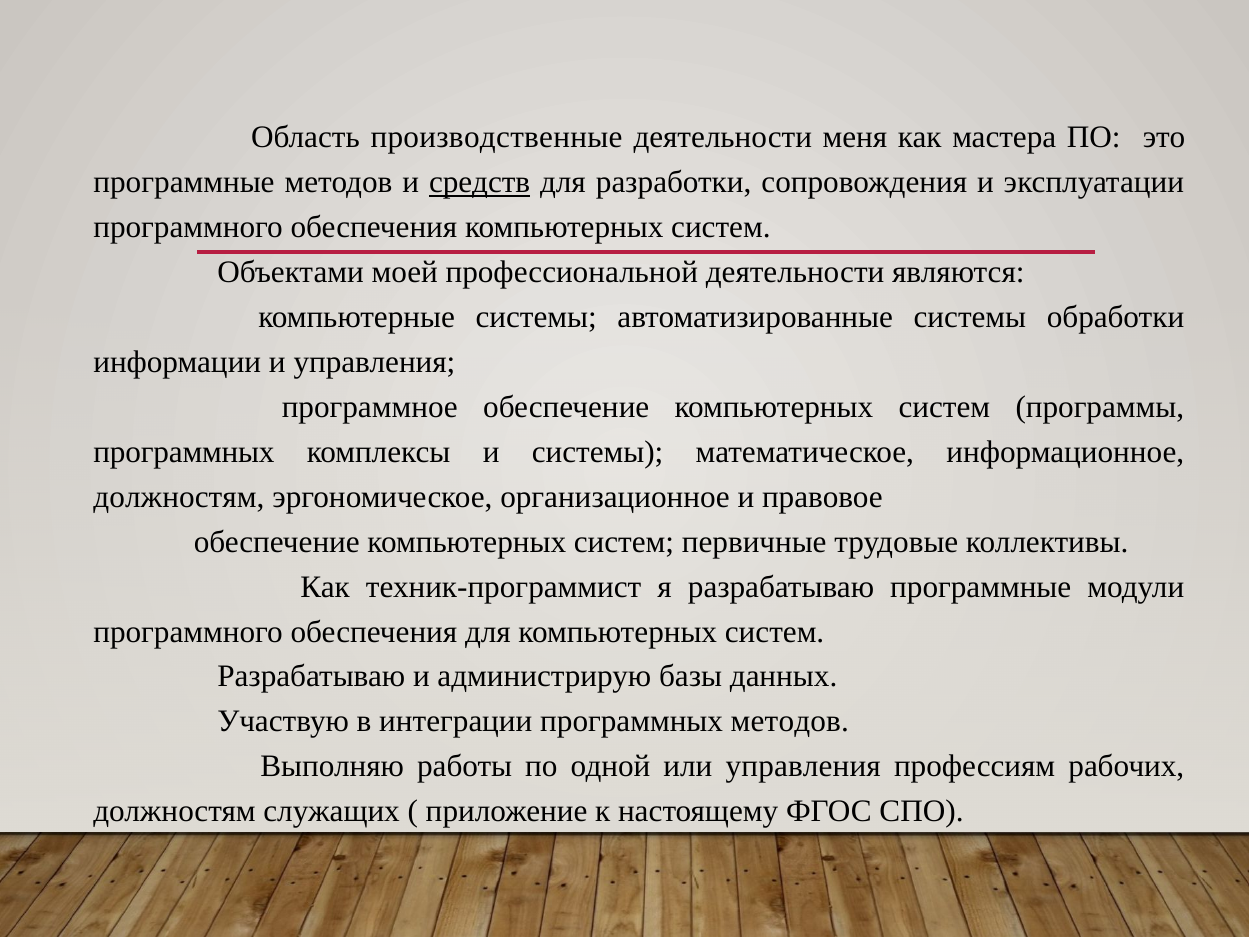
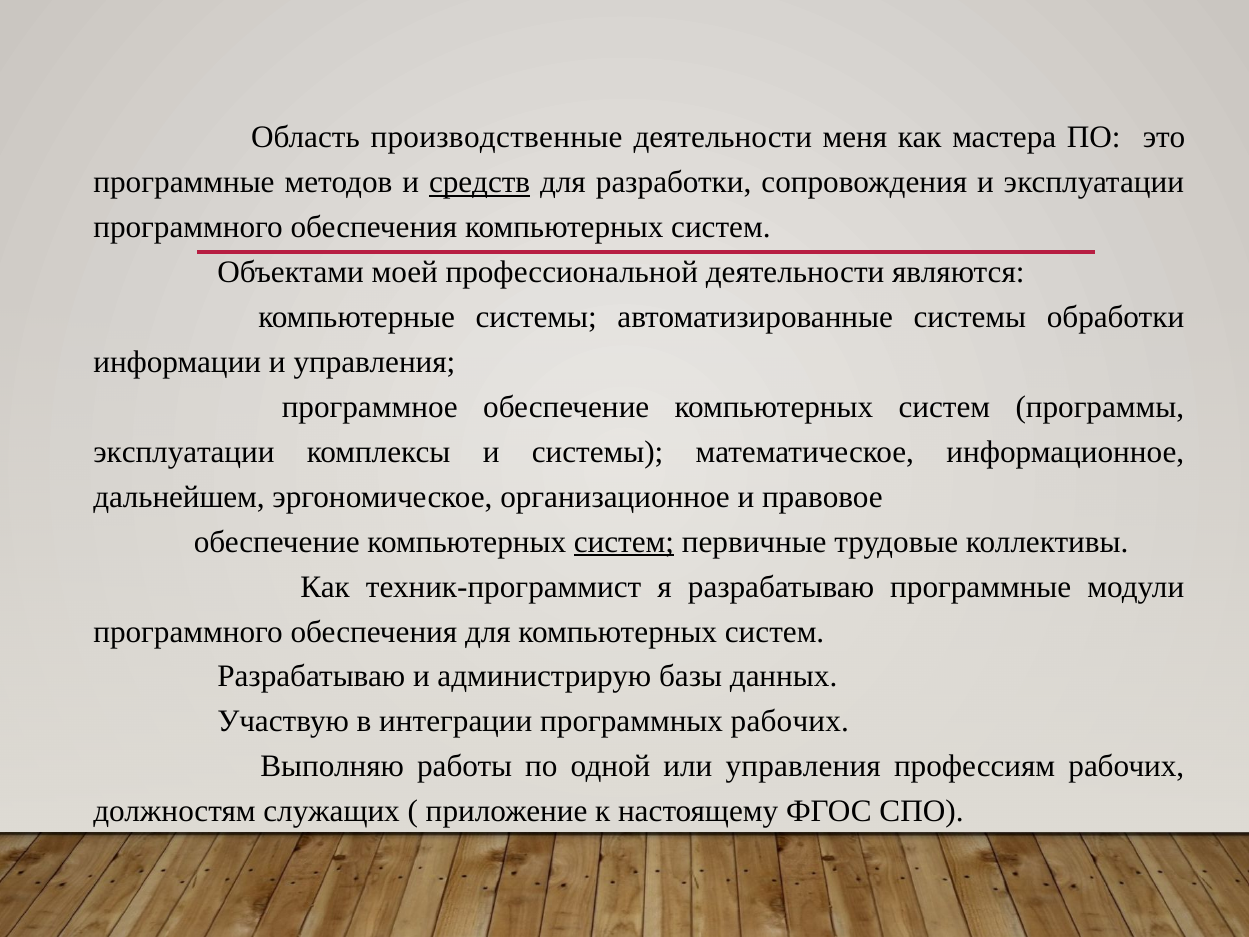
программных at (184, 452): программных -> эксплуатации
должностям at (179, 497): должностям -> дальнейшем
систем at (624, 542) underline: none -> present
программных методов: методов -> рабочих
